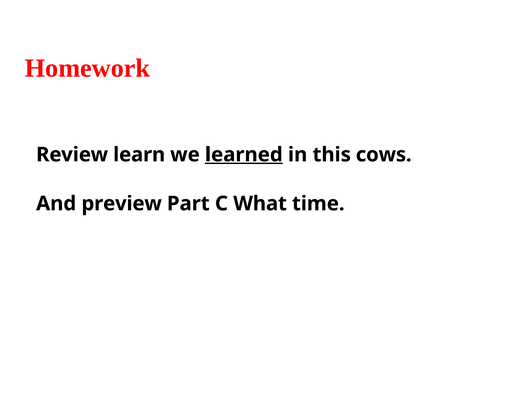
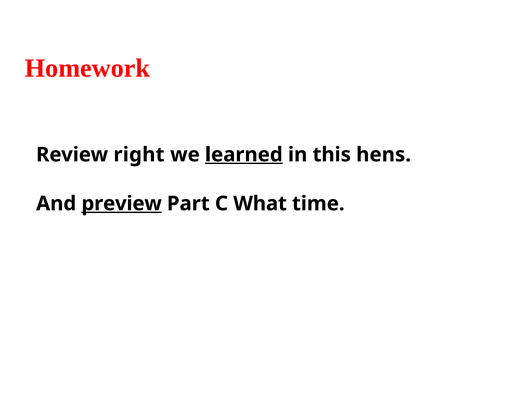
learn: learn -> right
cows: cows -> hens
preview underline: none -> present
